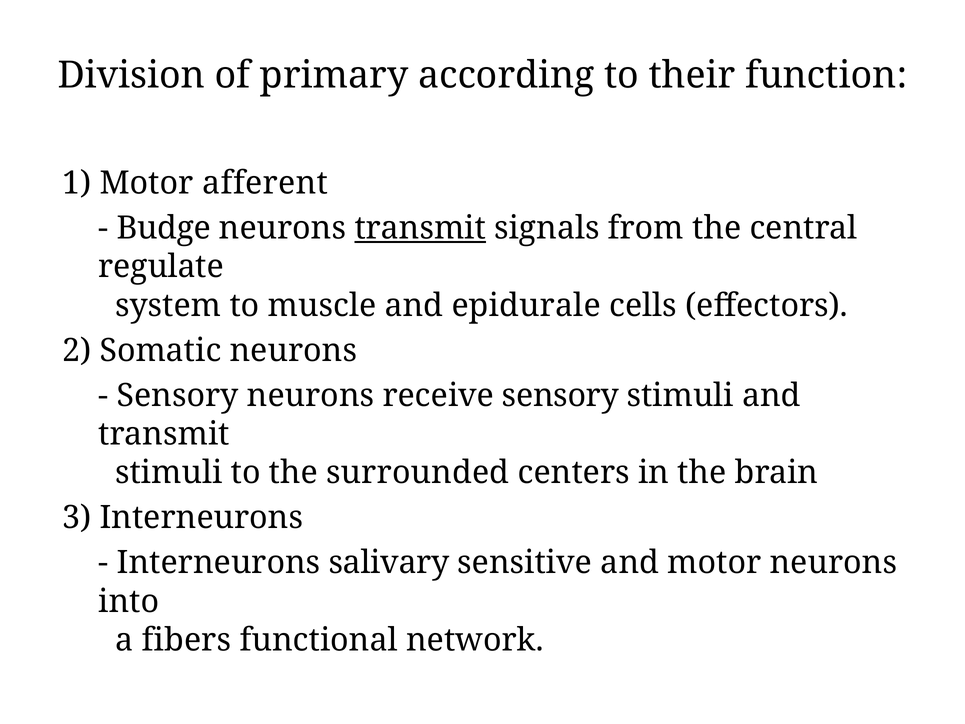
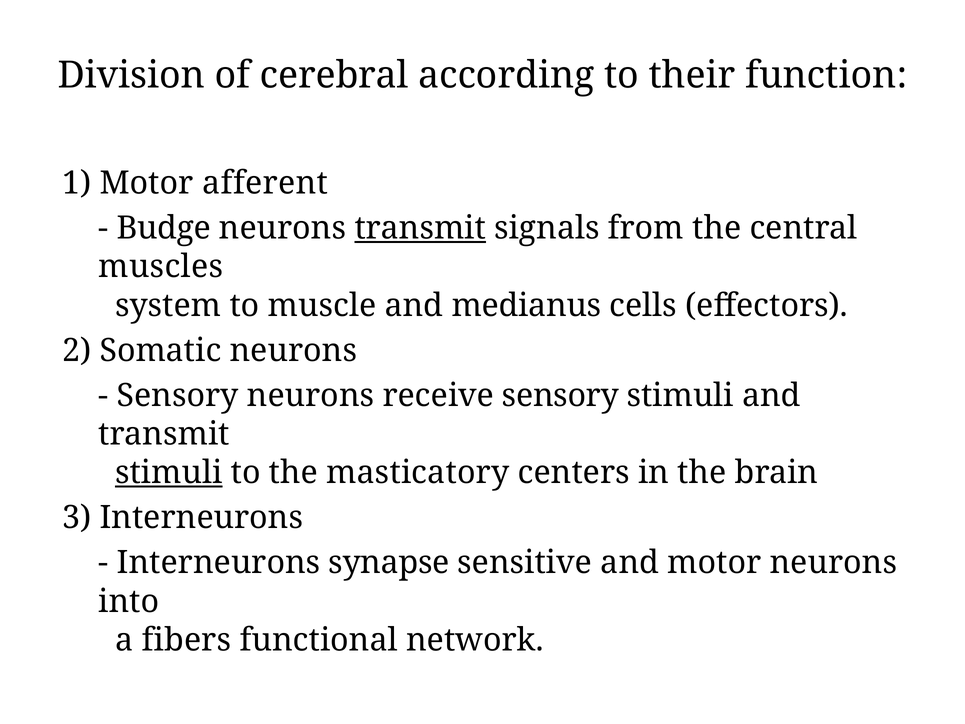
primary: primary -> cerebral
regulate: regulate -> muscles
epidurale: epidurale -> medianus
stimuli at (169, 473) underline: none -> present
surrounded: surrounded -> masticatory
salivary: salivary -> synapse
